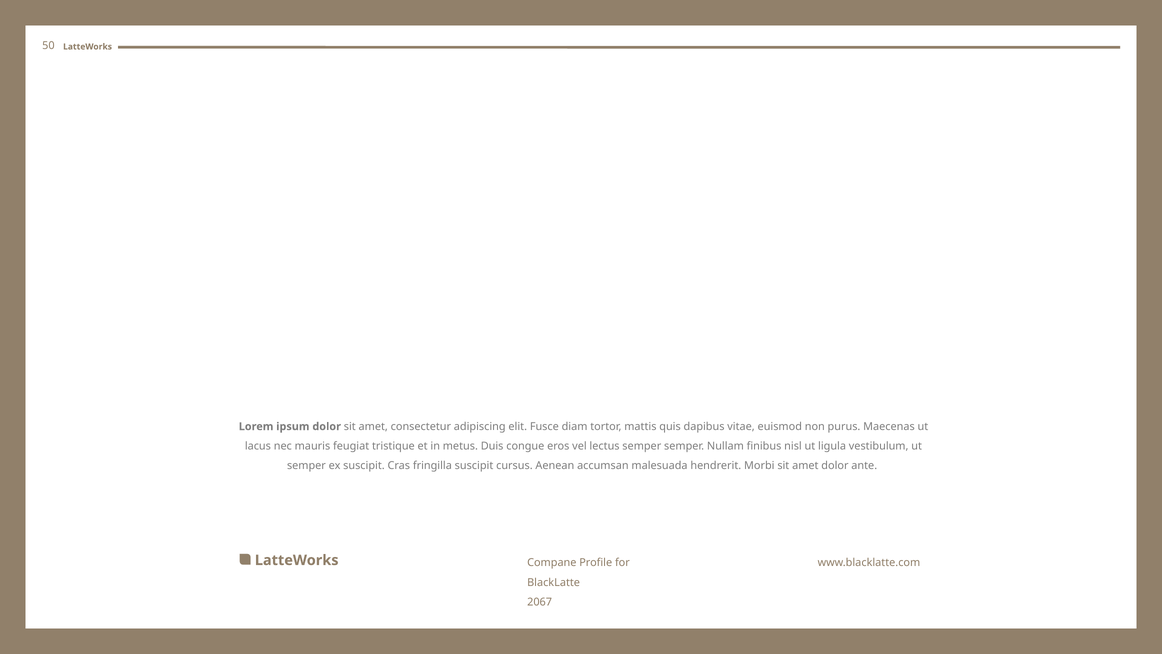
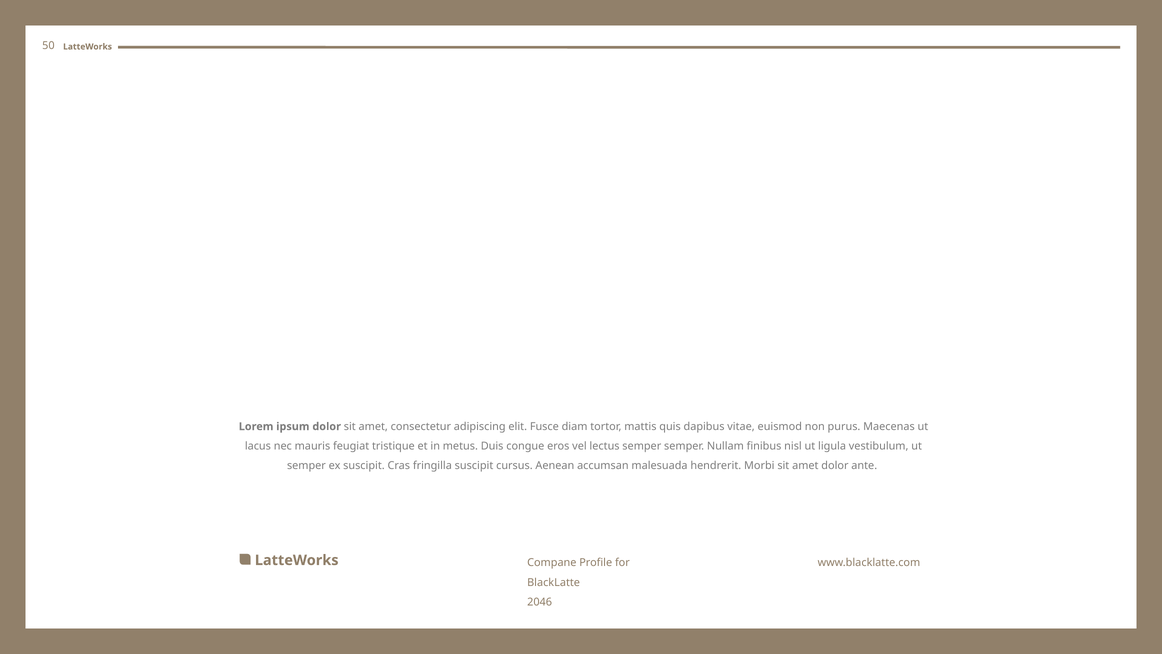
2067: 2067 -> 2046
